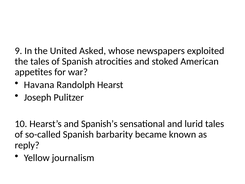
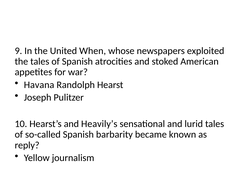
Asked: Asked -> When
Spanish’s: Spanish’s -> Heavily’s
